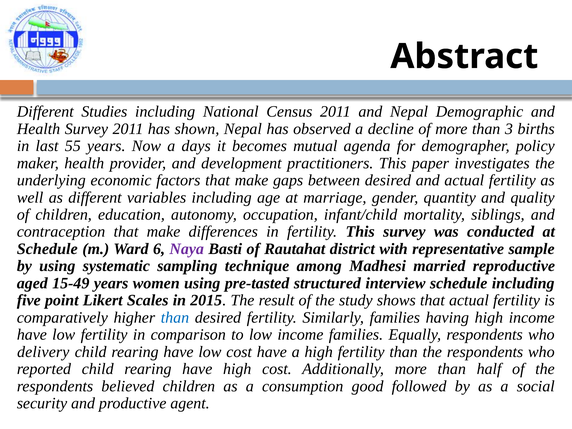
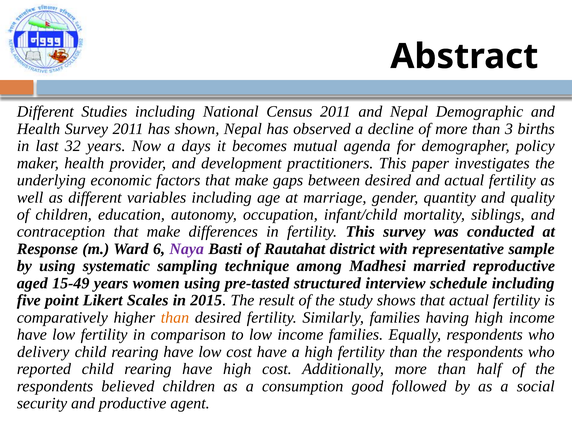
55: 55 -> 32
Schedule at (47, 249): Schedule -> Response
than at (175, 318) colour: blue -> orange
